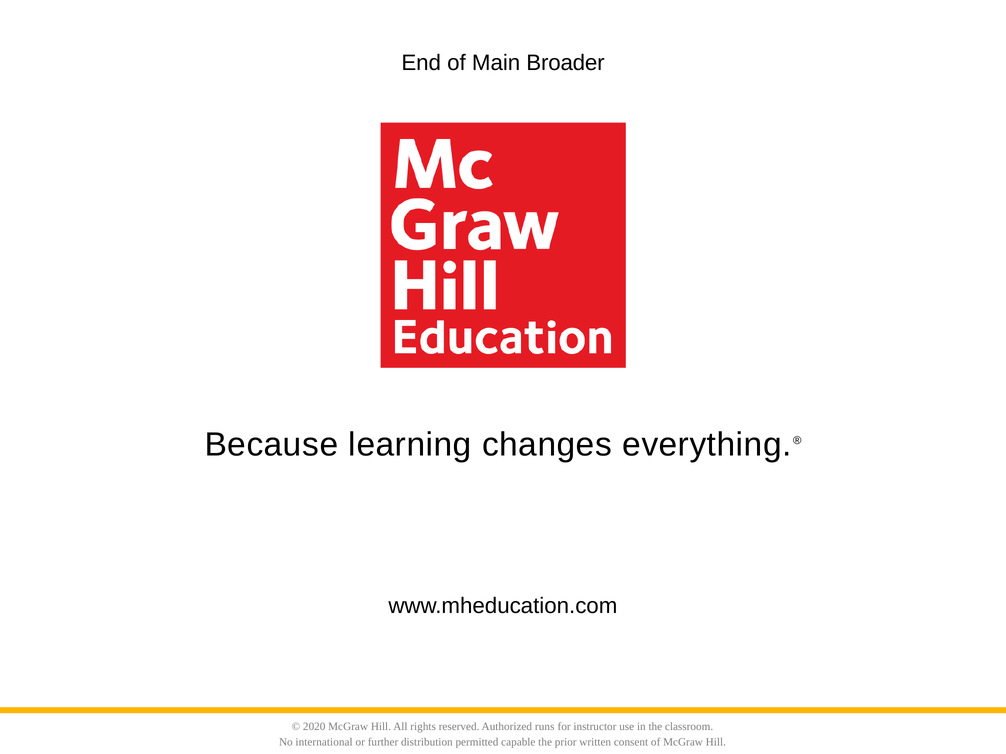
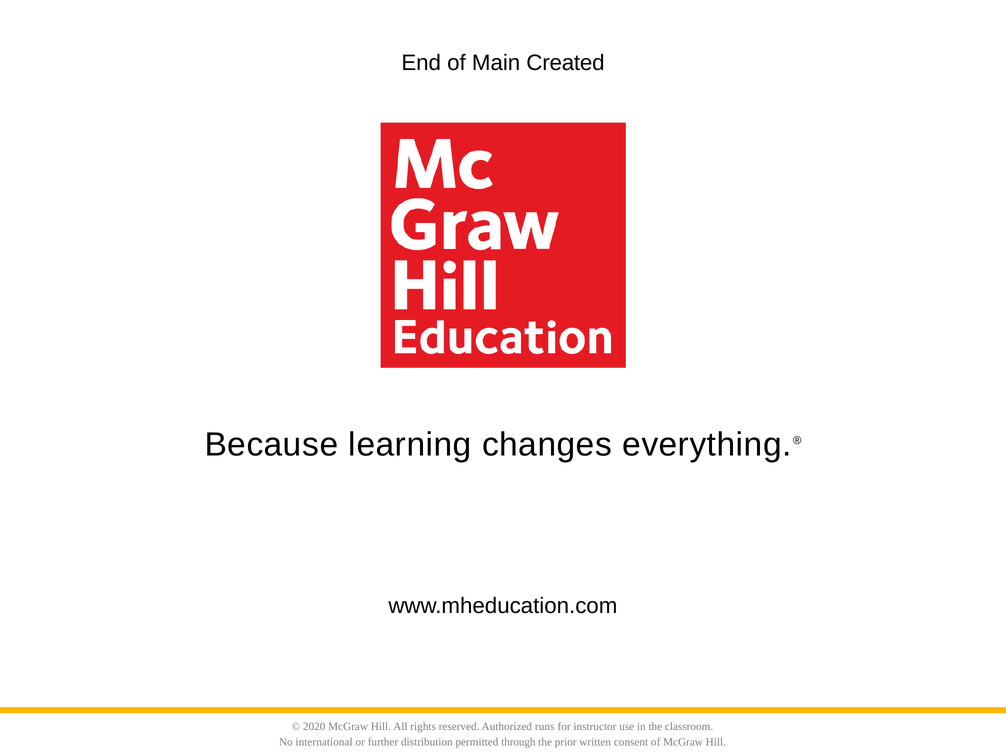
Broader: Broader -> Created
capable: capable -> through
